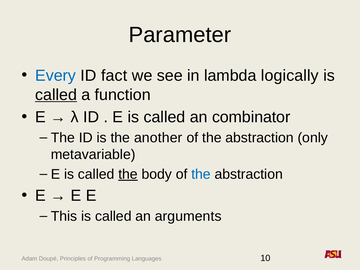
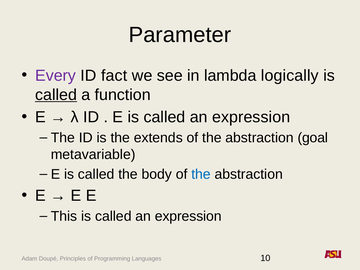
Every colour: blue -> purple
combinator at (251, 117): combinator -> expression
another: another -> extends
only: only -> goal
the at (128, 174) underline: present -> none
arguments at (188, 216): arguments -> expression
